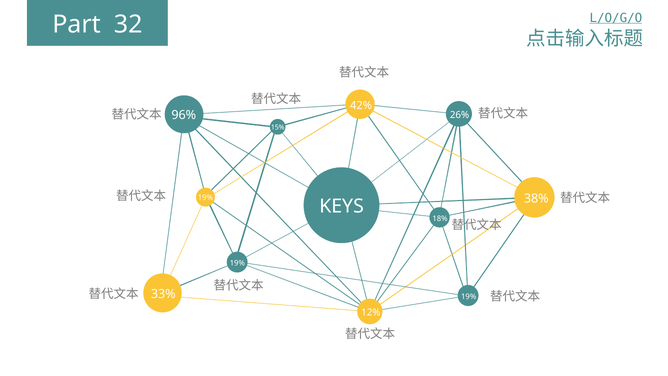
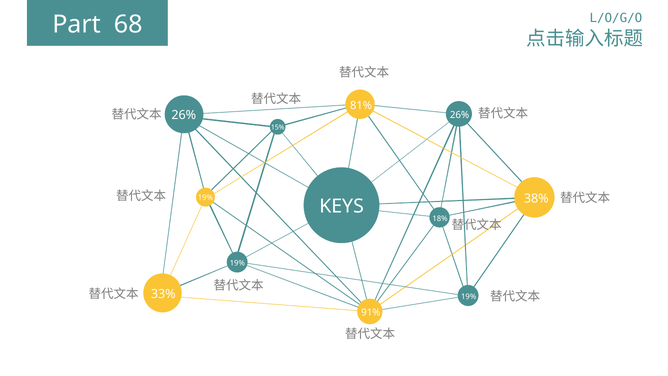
L/O/G/O underline: present -> none
32: 32 -> 68
42%: 42% -> 81%
96% at (184, 115): 96% -> 26%
12%: 12% -> 91%
